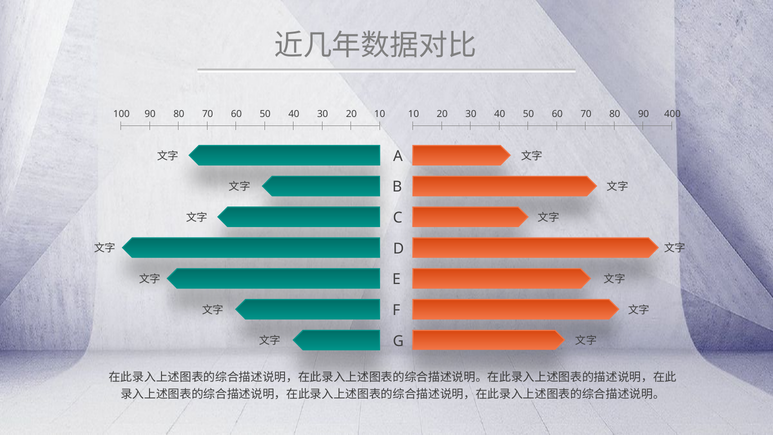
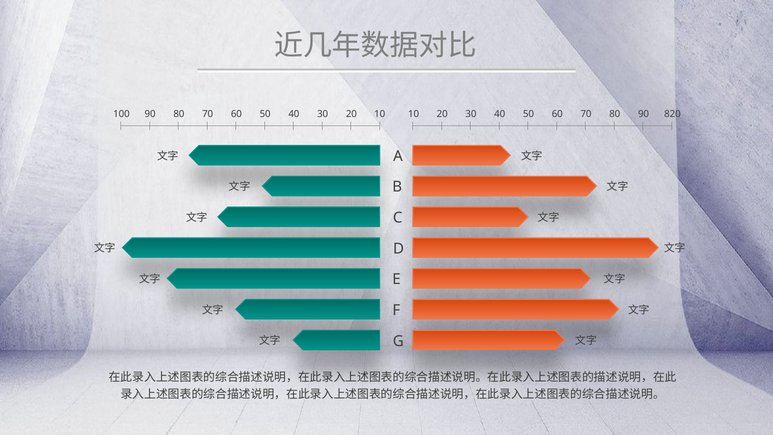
400: 400 -> 820
